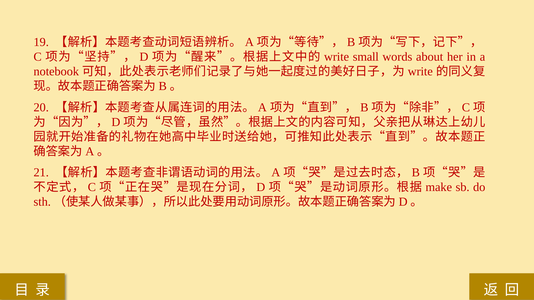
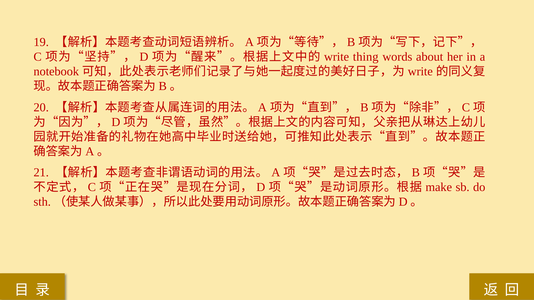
small: small -> thing
